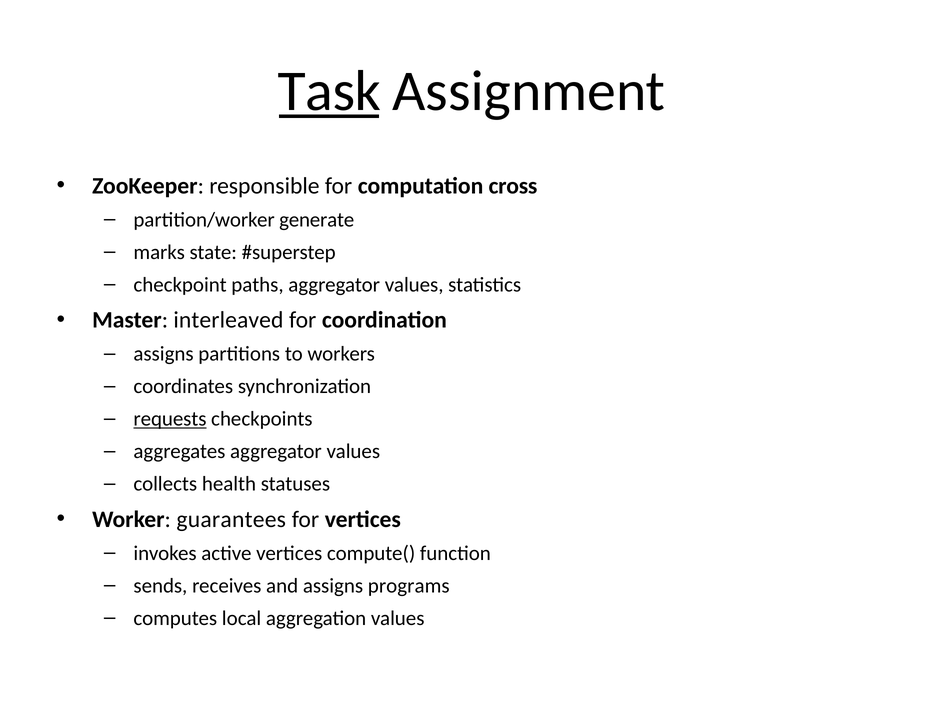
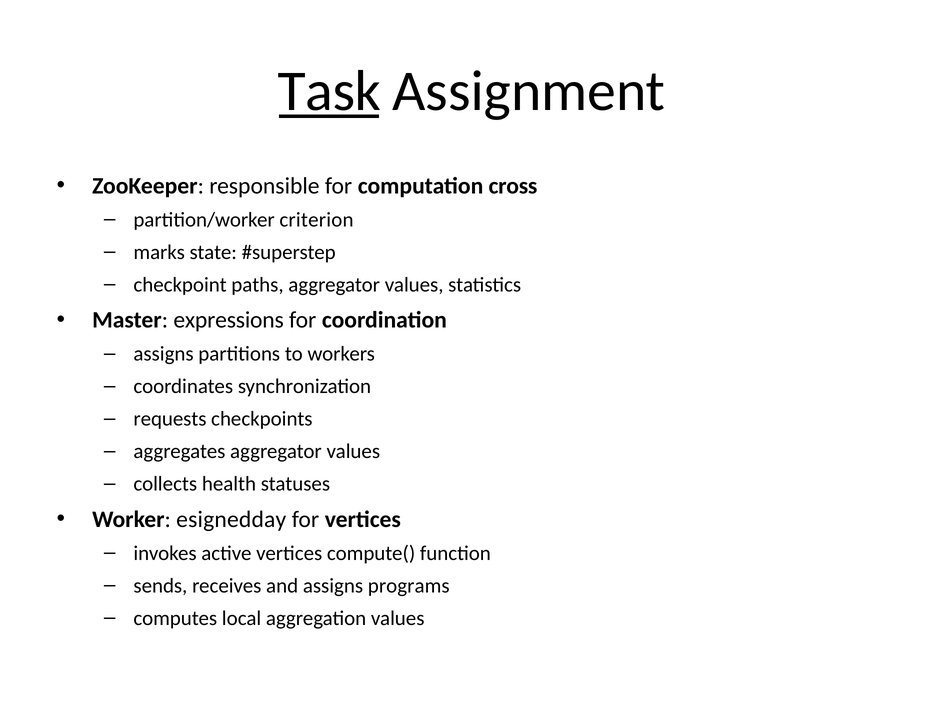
generate: generate -> criterion
interleaved: interleaved -> expressions
requests underline: present -> none
guarantees: guarantees -> esignedday
